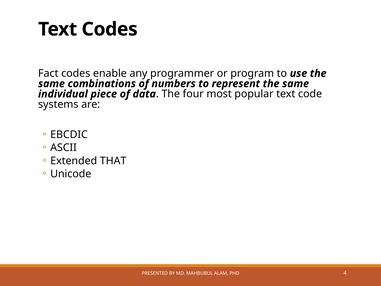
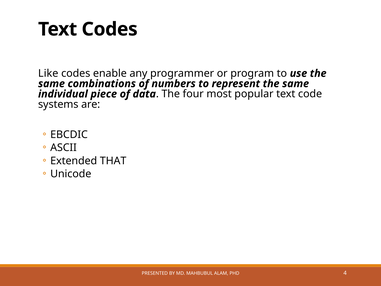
Fact: Fact -> Like
